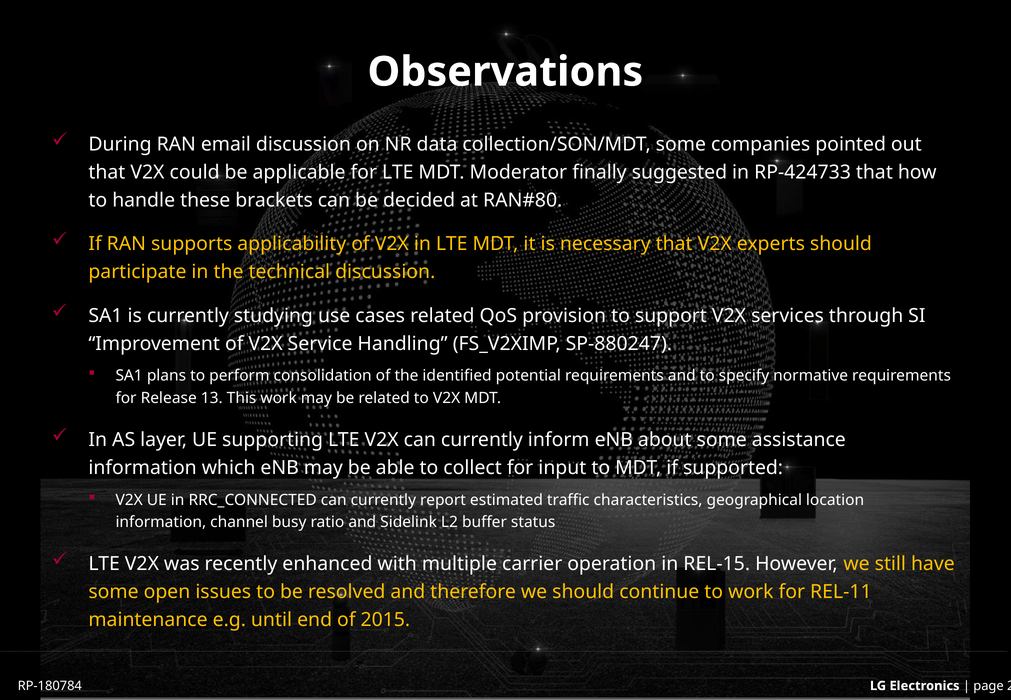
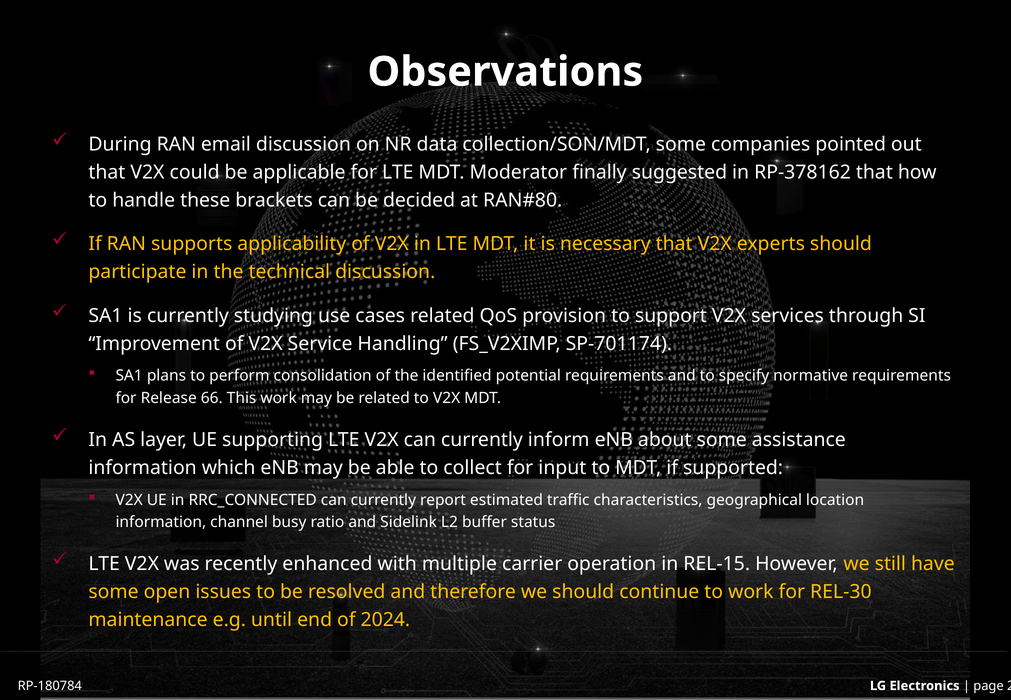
RP-424733: RP-424733 -> RP-378162
SP-880247: SP-880247 -> SP-701174
13: 13 -> 66
REL-11: REL-11 -> REL-30
2015: 2015 -> 2024
